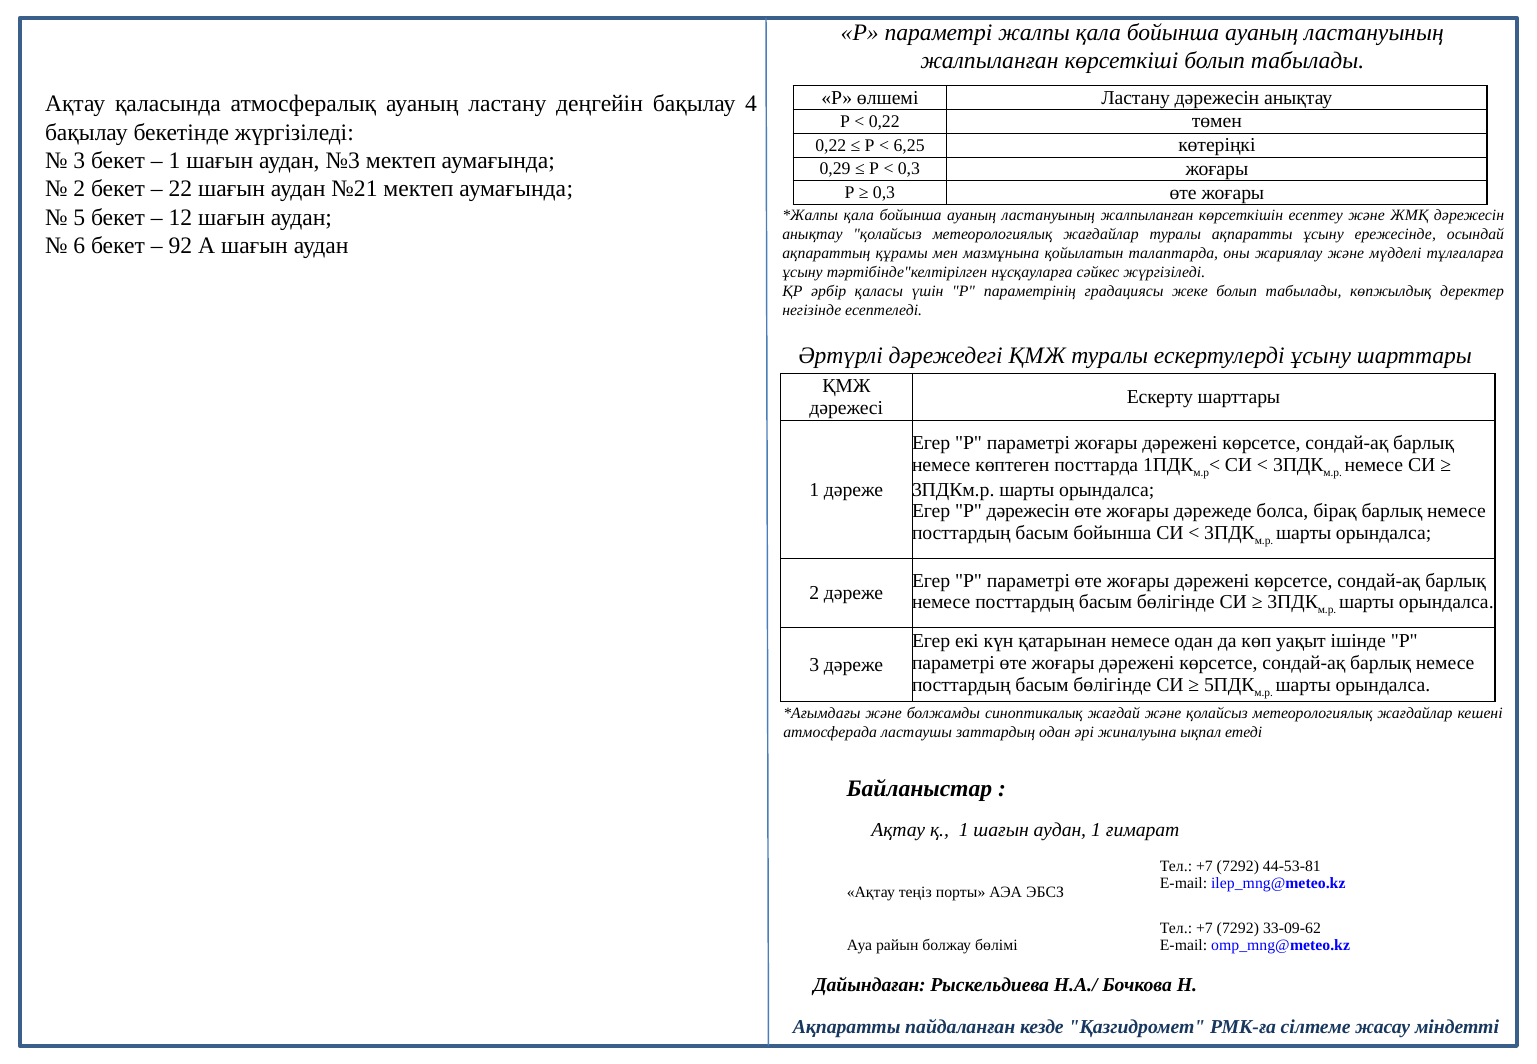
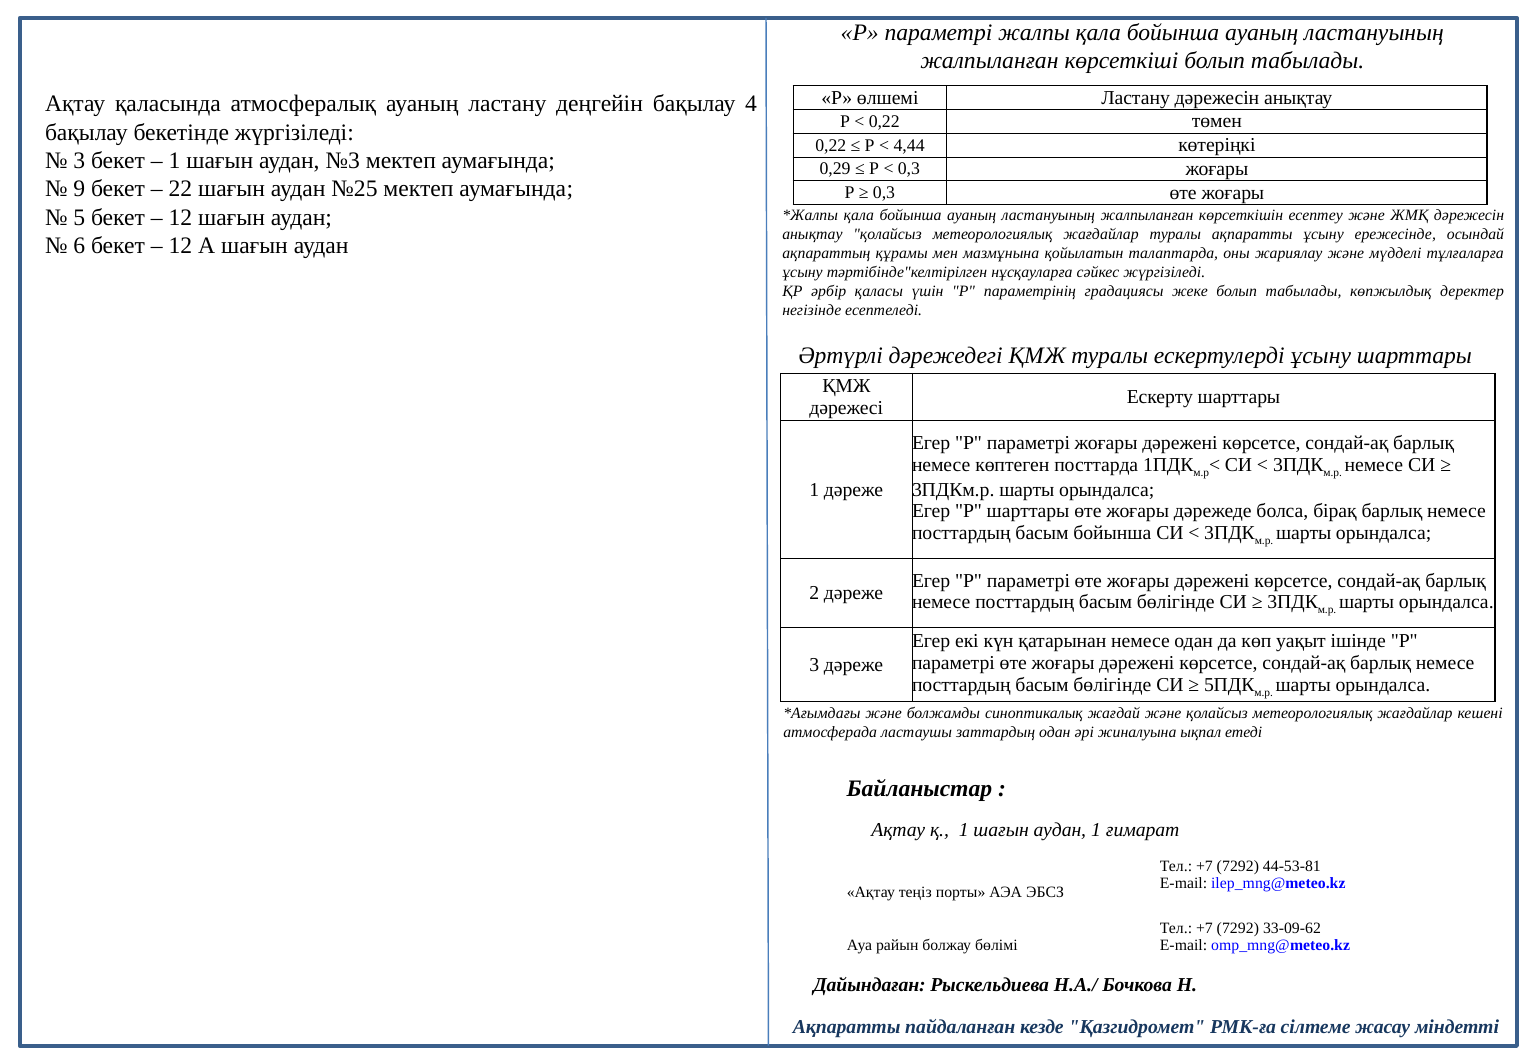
6,25: 6,25 -> 4,44
2 at (79, 189): 2 -> 9
№21: №21 -> №25
92 at (180, 246): 92 -> 12
P дәрежесін: дәрежесін -> шарттары
